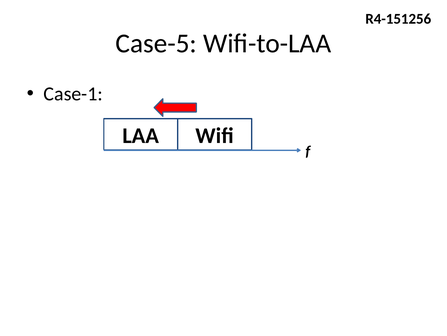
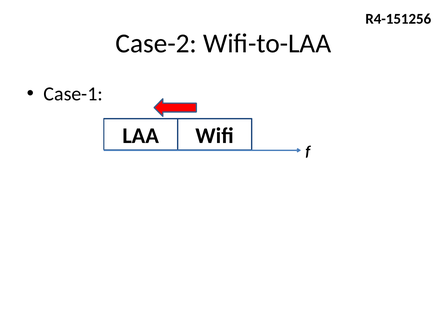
Case-5: Case-5 -> Case-2
